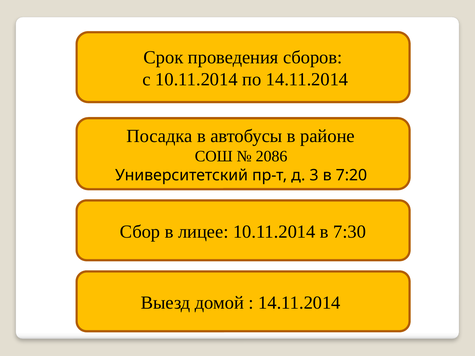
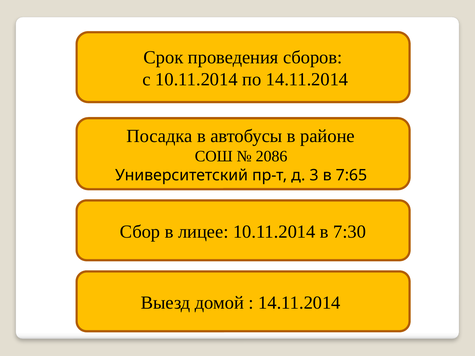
7:20: 7:20 -> 7:65
